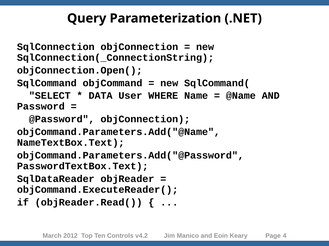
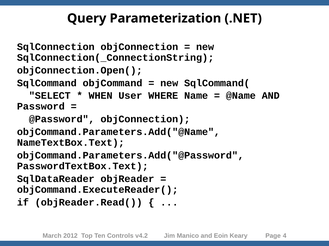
DATA: DATA -> WHEN
